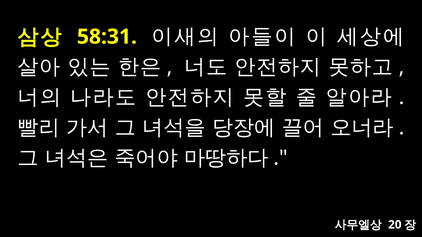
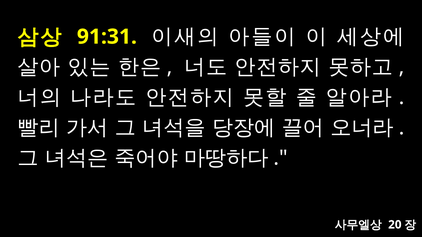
58:31: 58:31 -> 91:31
